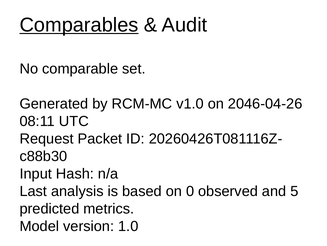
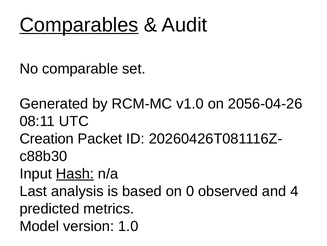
2046-04-26: 2046-04-26 -> 2056-04-26
Request: Request -> Creation
Hash underline: none -> present
5: 5 -> 4
